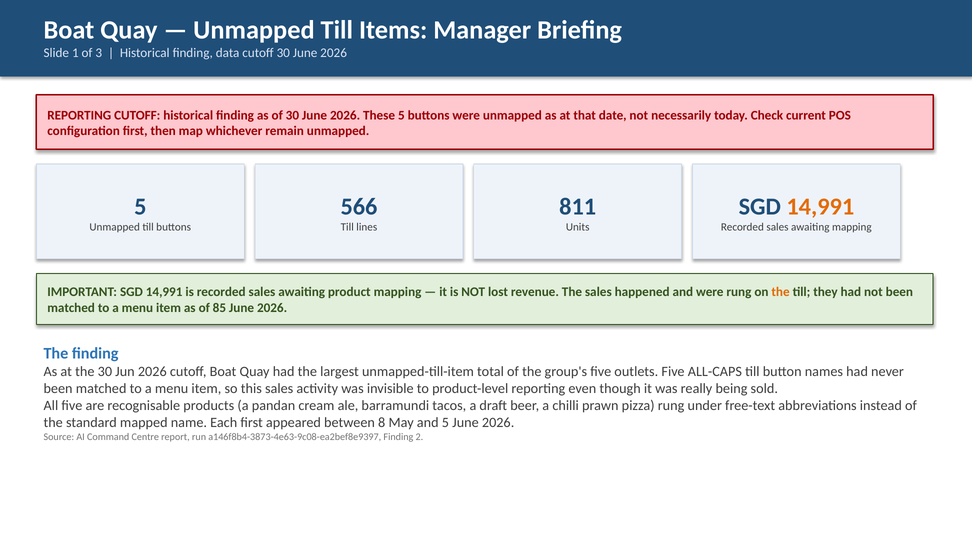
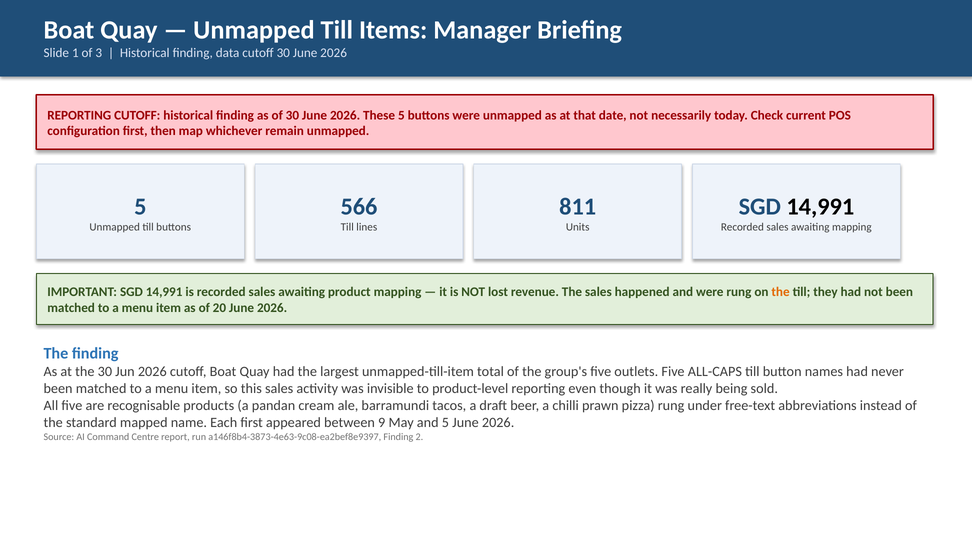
14,991 at (820, 206) colour: orange -> black
85: 85 -> 20
8: 8 -> 9
